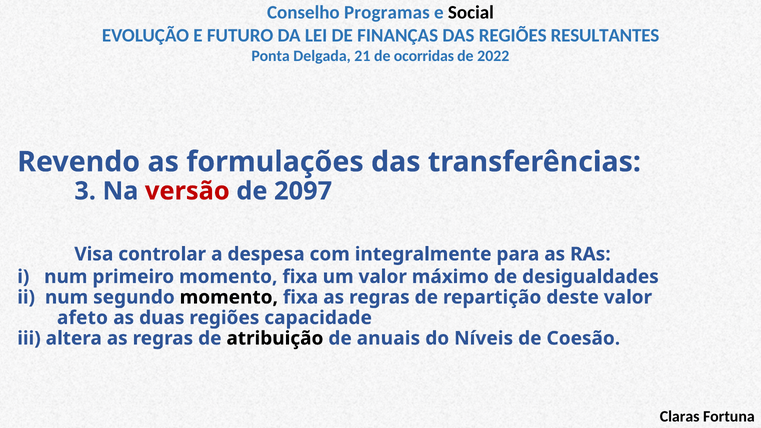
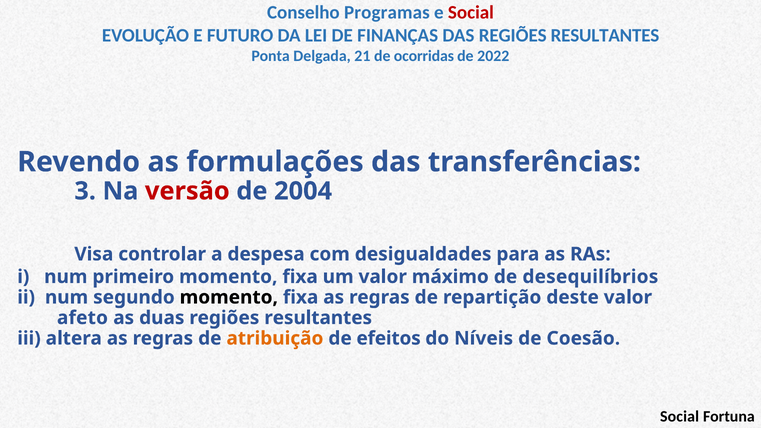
Social at (471, 13) colour: black -> red
2097: 2097 -> 2004
integralmente: integralmente -> desigualdades
desigualdades: desigualdades -> desequilíbrios
duas regiões capacidade: capacidade -> resultantes
atribuição colour: black -> orange
anuais: anuais -> efeitos
Claras at (680, 417): Claras -> Social
